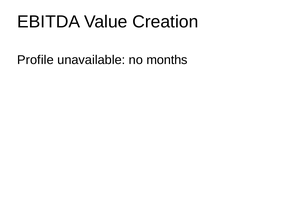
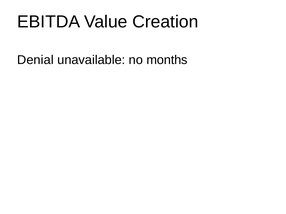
Profile: Profile -> Denial
